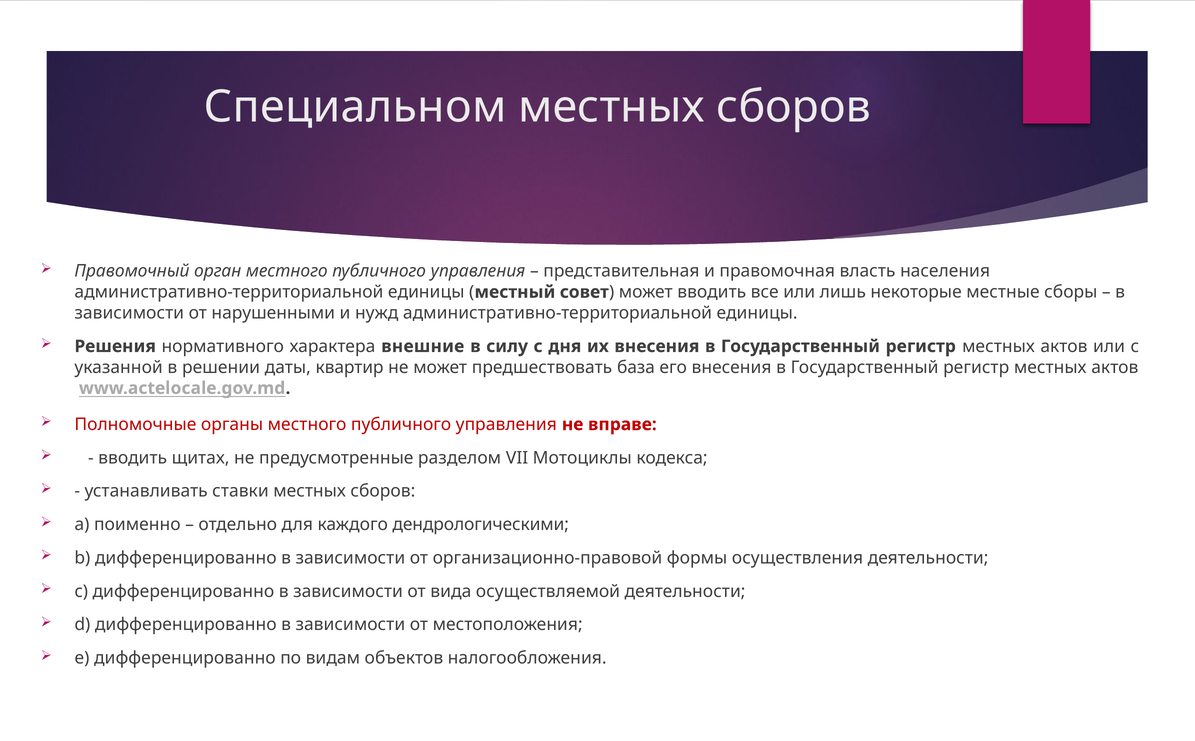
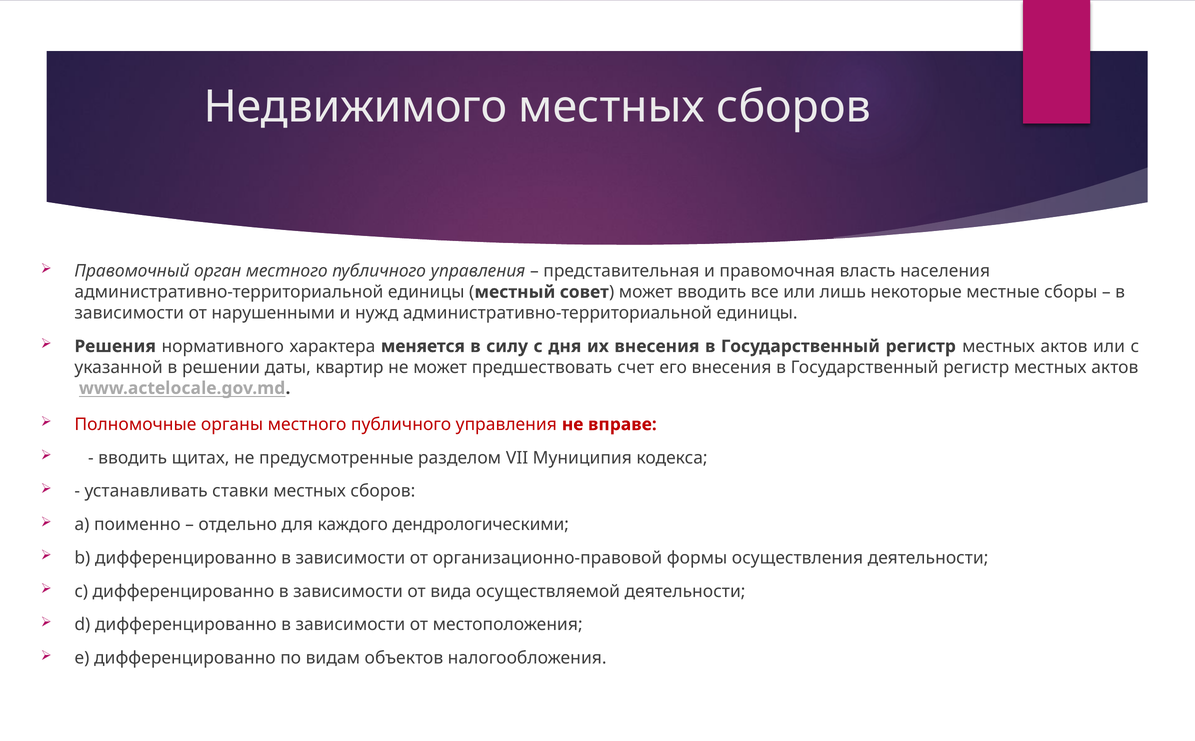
Специальном: Специальном -> Недвижимого
внешние: внешние -> меняется
база: база -> счет
Мотоциклы: Мотоциклы -> Муниципия
